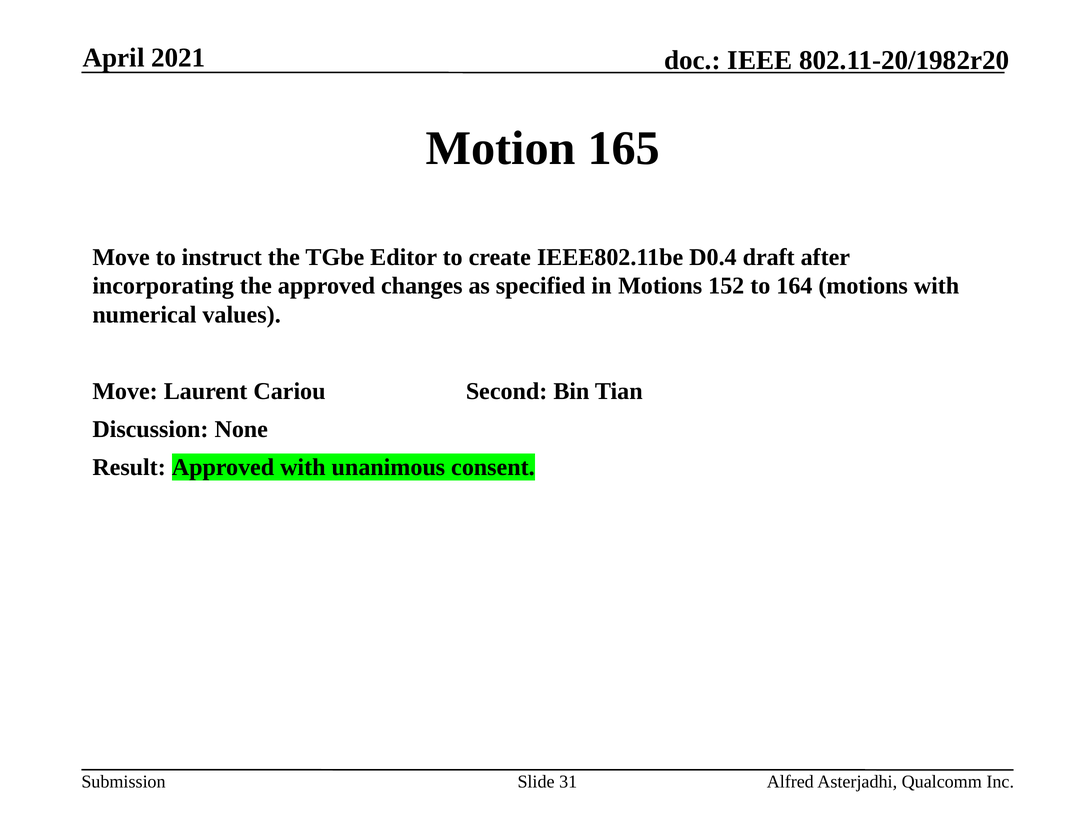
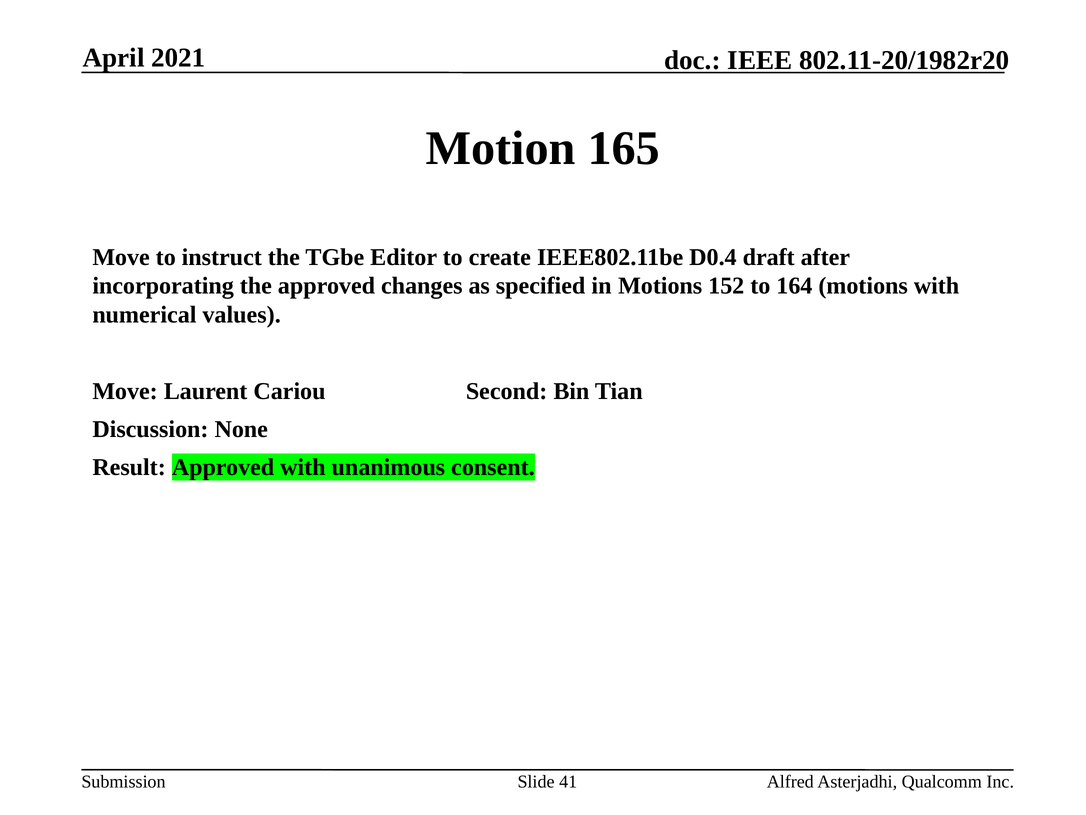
31: 31 -> 41
